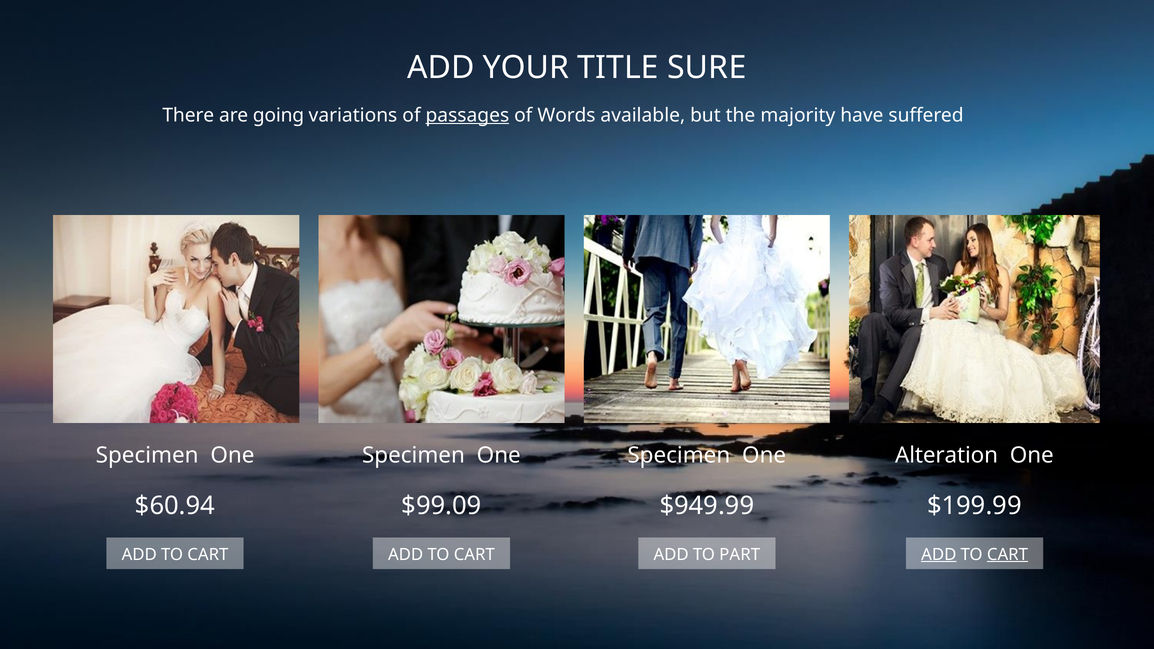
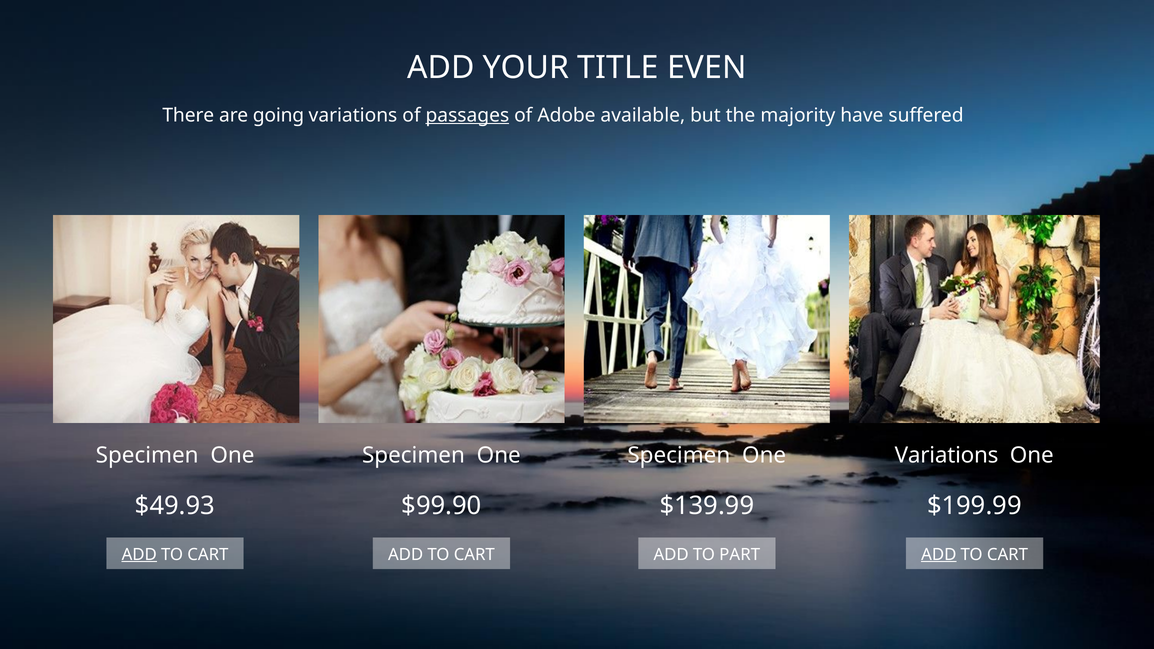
SURE: SURE -> EVEN
Words: Words -> Adobe
Alteration at (947, 455): Alteration -> Variations
$60.94: $60.94 -> $49.93
$99.09: $99.09 -> $99.90
$949.99: $949.99 -> $139.99
ADD at (139, 555) underline: none -> present
CART at (1007, 555) underline: present -> none
